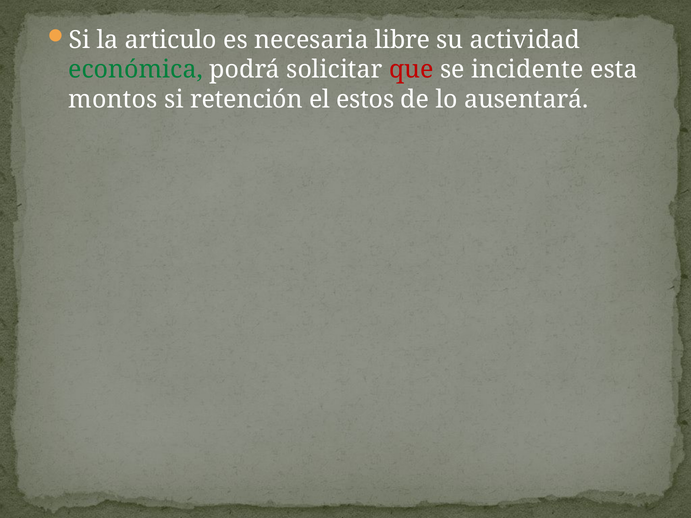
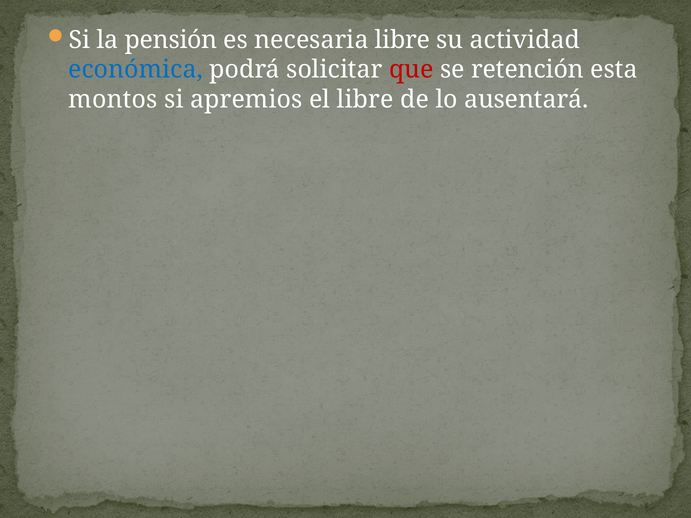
articulo: articulo -> pensión
económica colour: green -> blue
incidente: incidente -> retención
retención: retención -> apremios
el estos: estos -> libre
